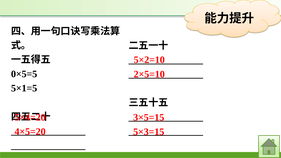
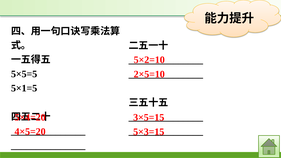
0×5=5: 0×5=5 -> 5×5=5
